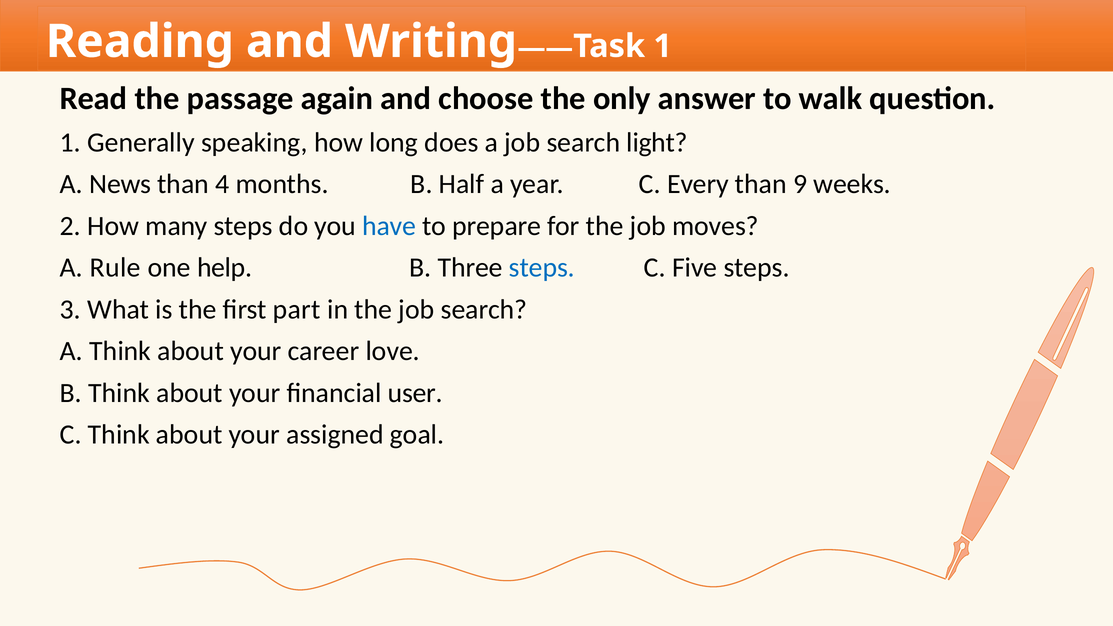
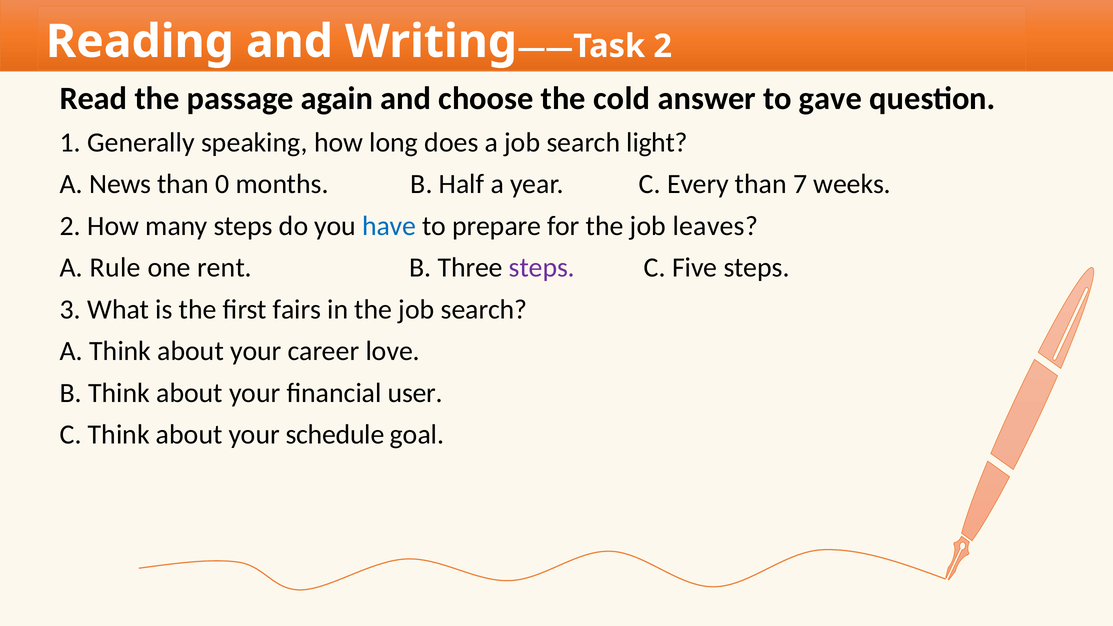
1 at (663, 46): 1 -> 2
only: only -> cold
walk: walk -> gave
4: 4 -> 0
9: 9 -> 7
moves: moves -> leaves
help: help -> rent
steps at (542, 268) colour: blue -> purple
part: part -> fairs
assigned: assigned -> schedule
